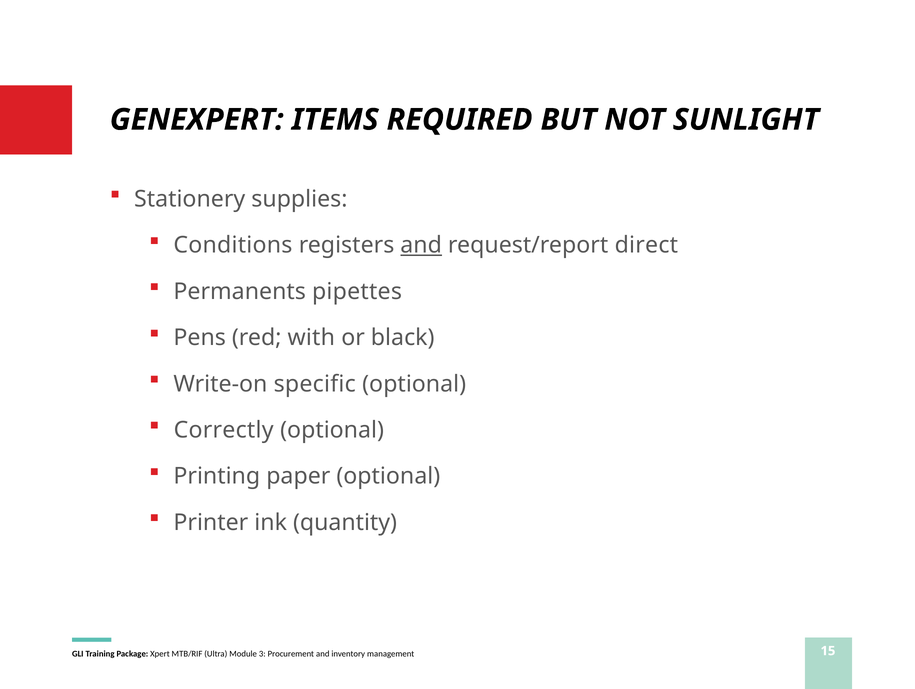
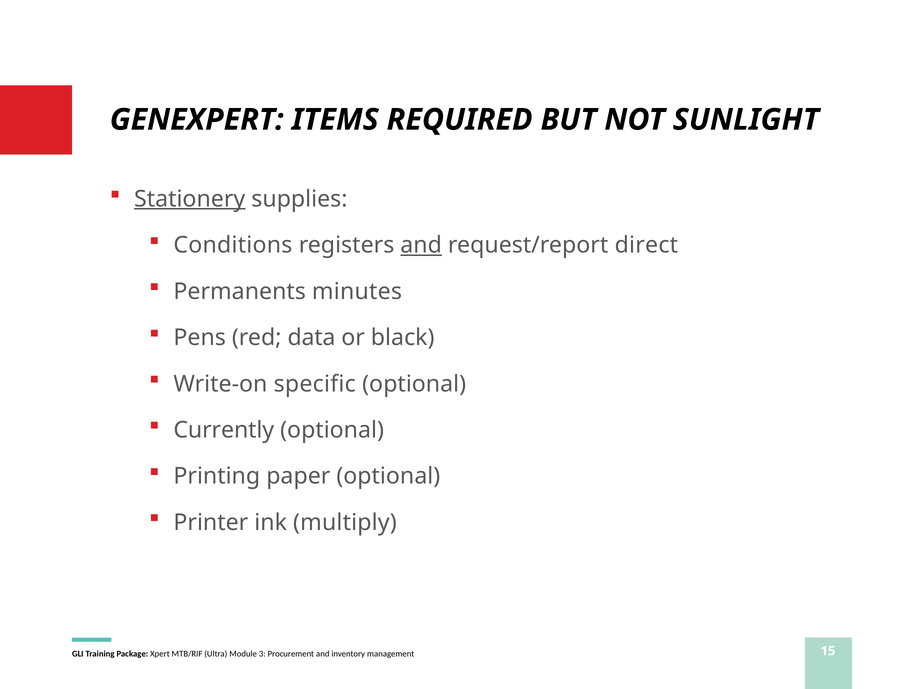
Stationery underline: none -> present
pipettes: pipettes -> minutes
with: with -> data
Correctly: Correctly -> Currently
quantity: quantity -> multiply
